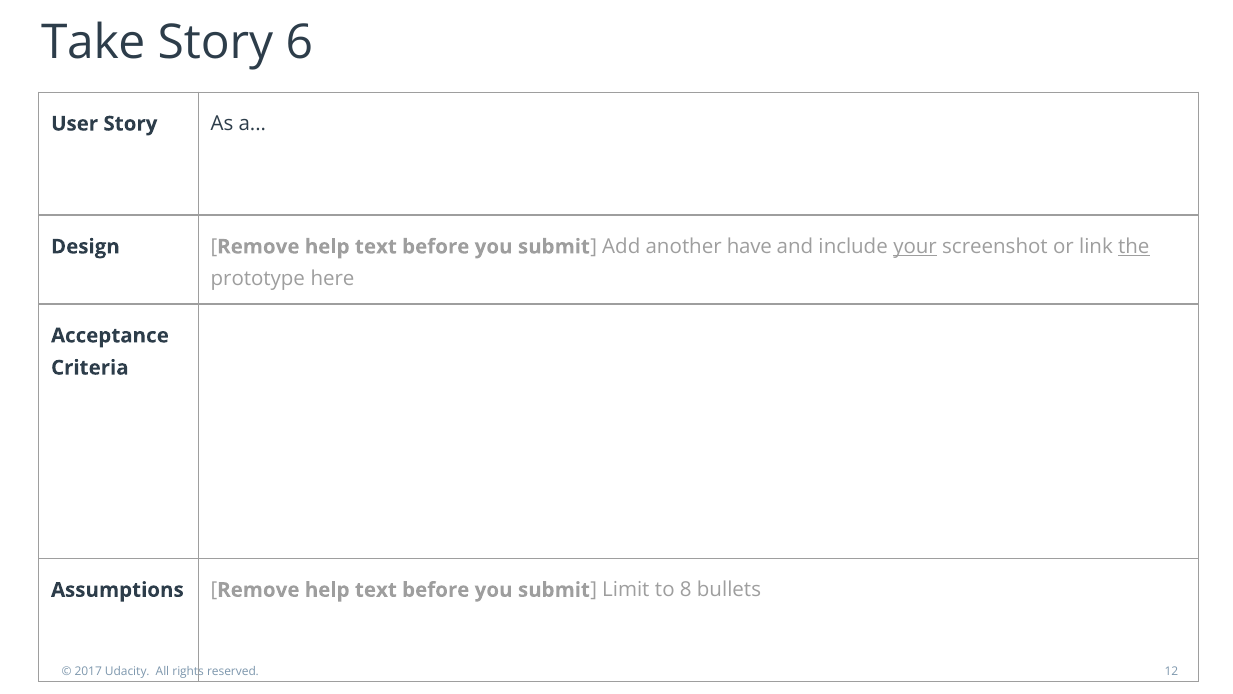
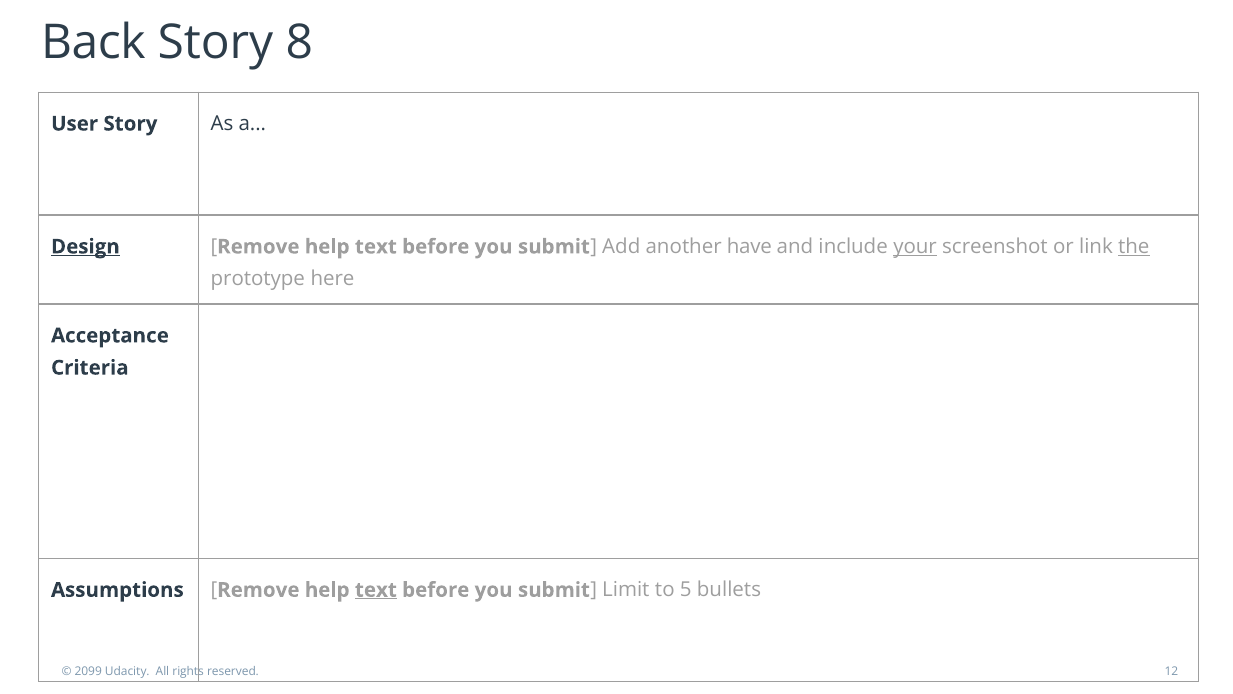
Take: Take -> Back
6: 6 -> 8
Design underline: none -> present
text at (376, 590) underline: none -> present
8: 8 -> 5
2017: 2017 -> 2099
